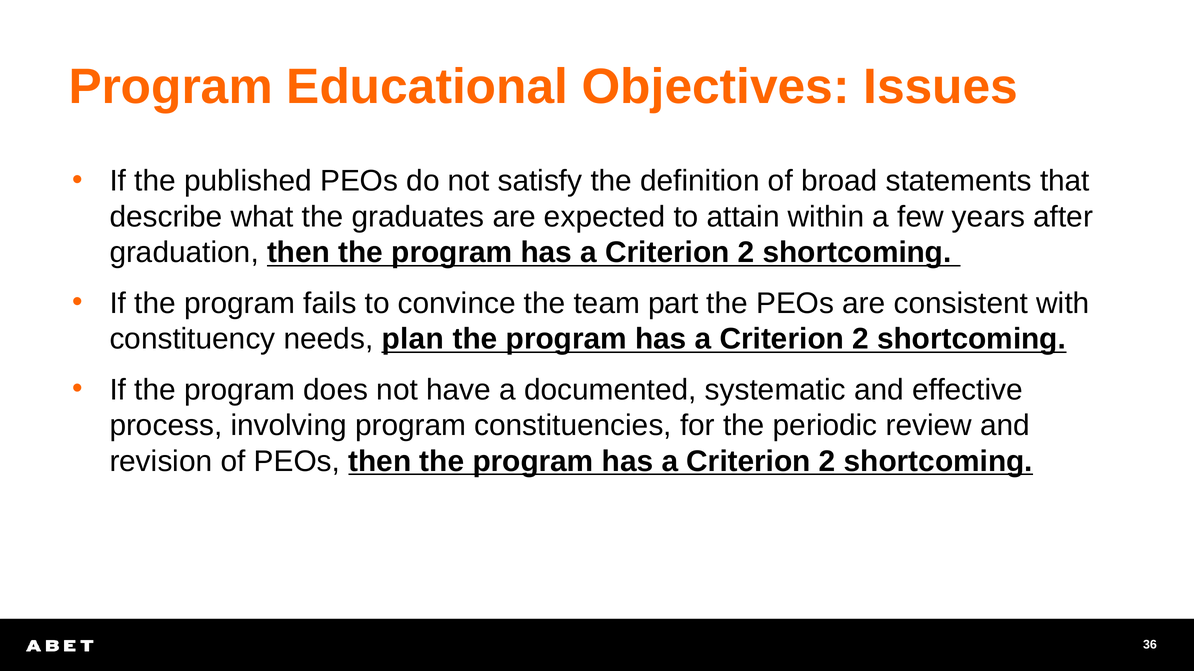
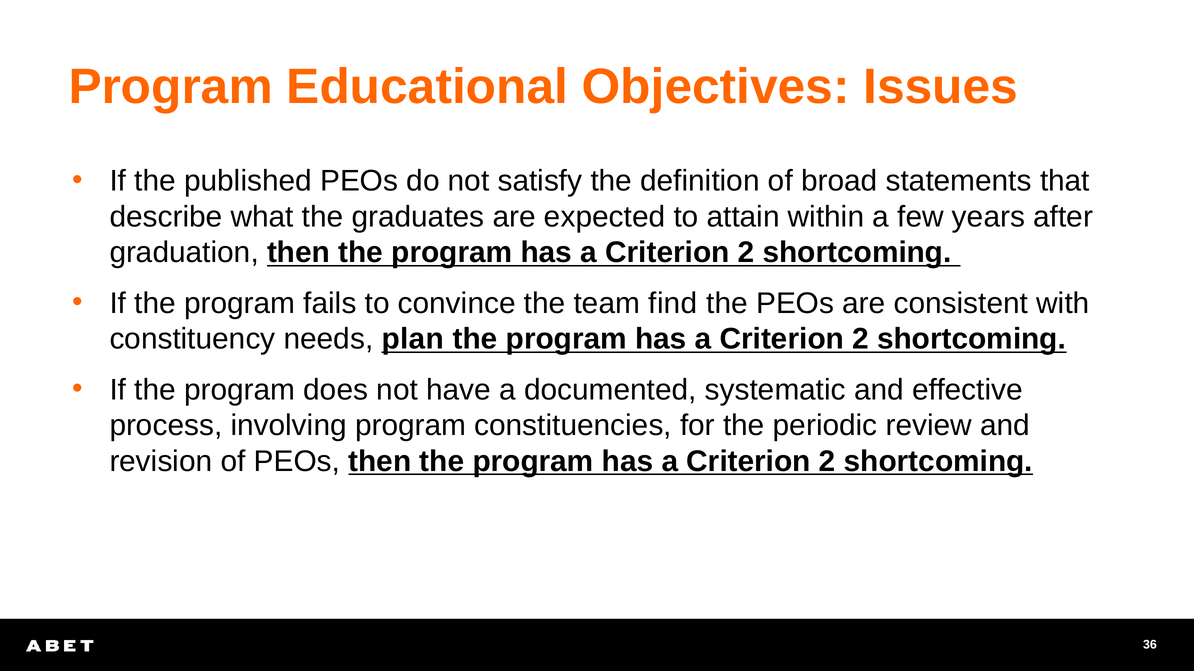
part: part -> find
